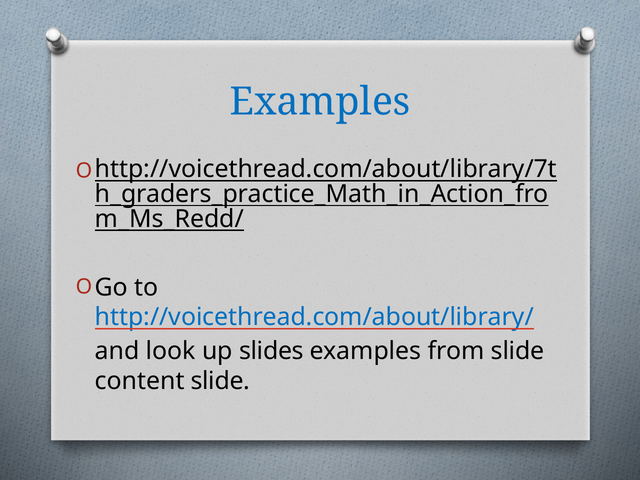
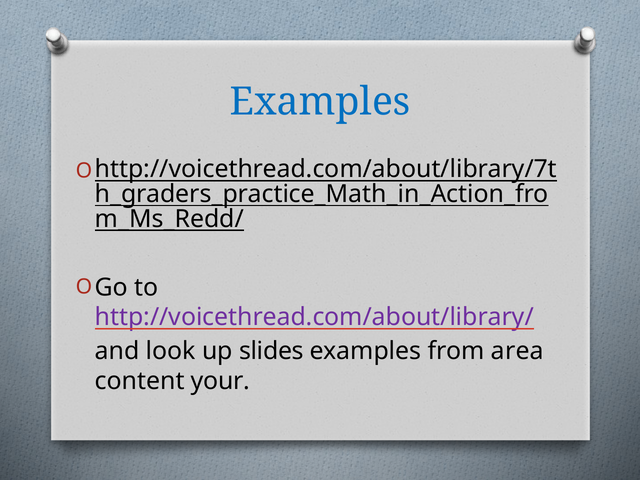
http://voicethread.com/about/library/ colour: blue -> purple
from slide: slide -> area
content slide: slide -> your
